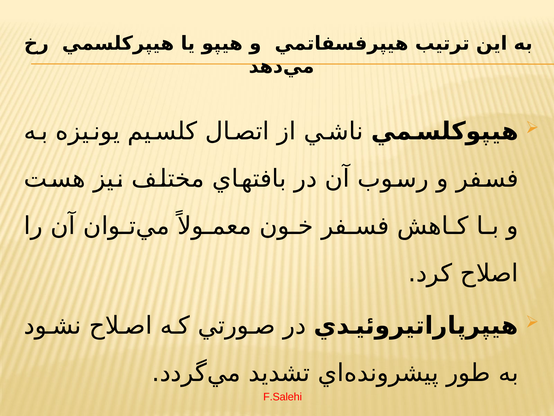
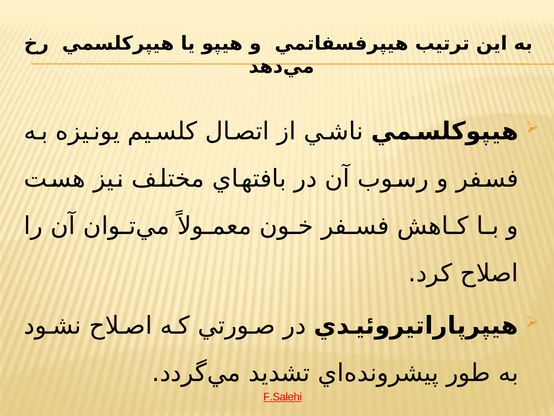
F.Salehi underline: none -> present
